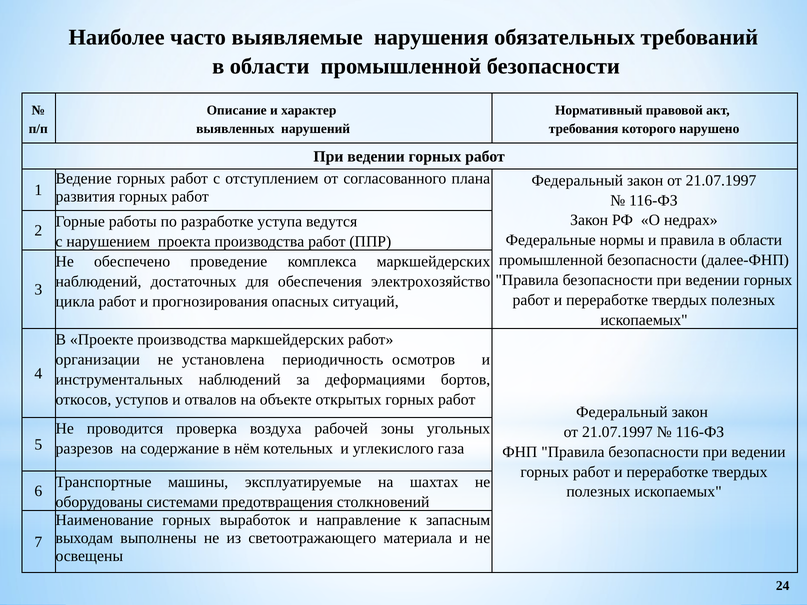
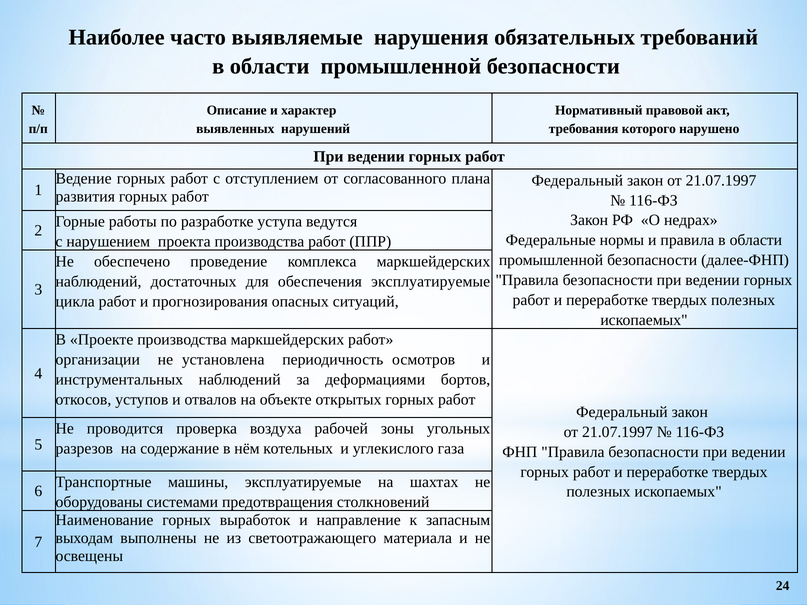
обеспечения электрохозяйство: электрохозяйство -> эксплуатируемые
